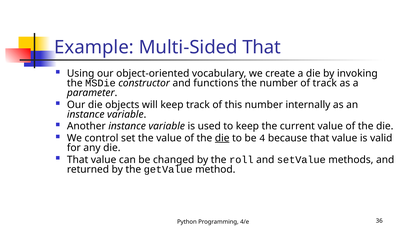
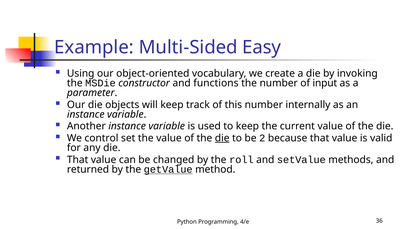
Multi-Sided That: That -> Easy
of track: track -> input
4: 4 -> 2
getValue underline: none -> present
